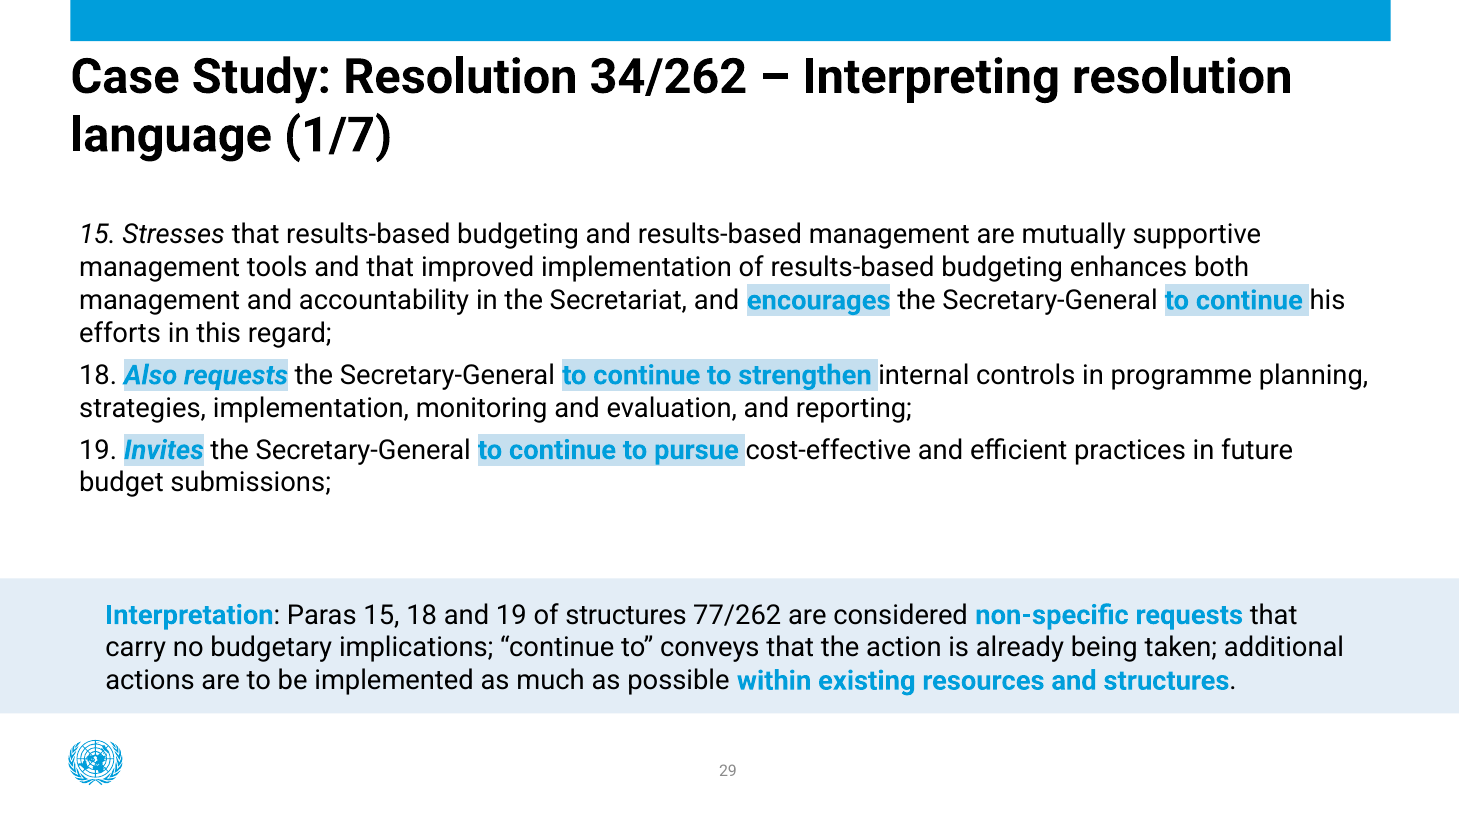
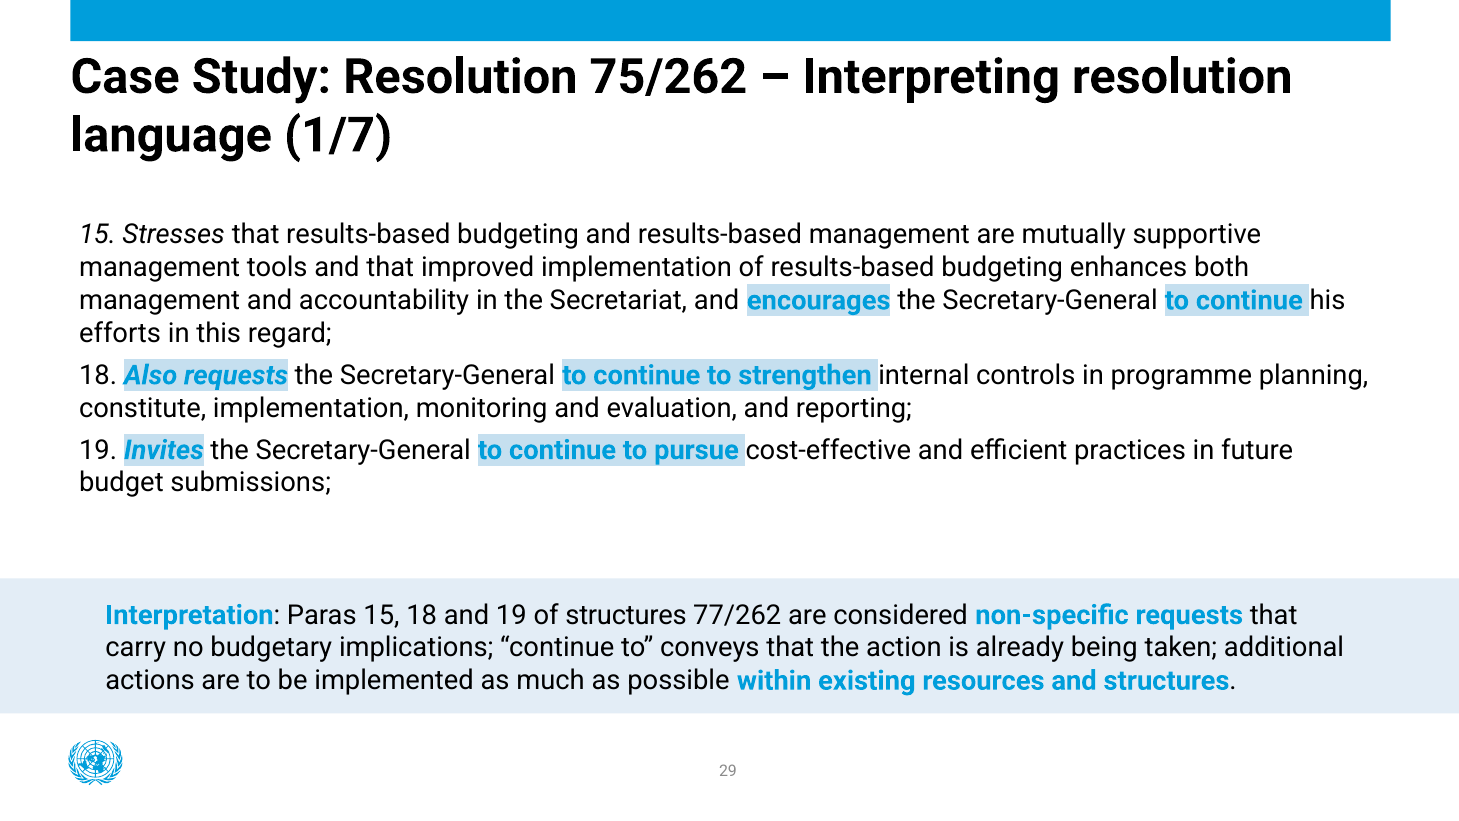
34/262: 34/262 -> 75/262
strategies: strategies -> constitute
